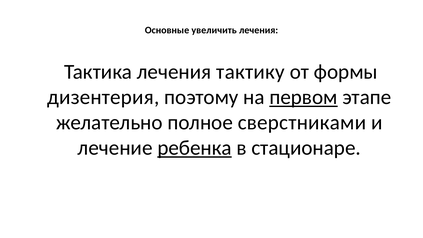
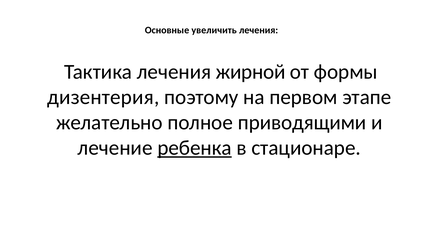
тактику: тактику -> жирной
первом underline: present -> none
сверстниками: сверстниками -> приводящими
